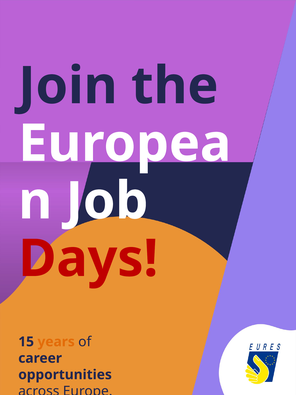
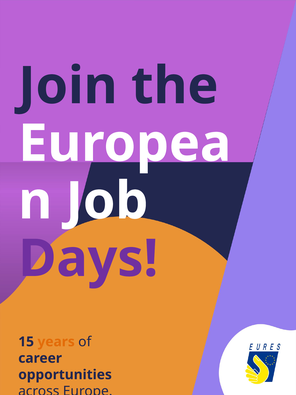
Days colour: red -> purple
